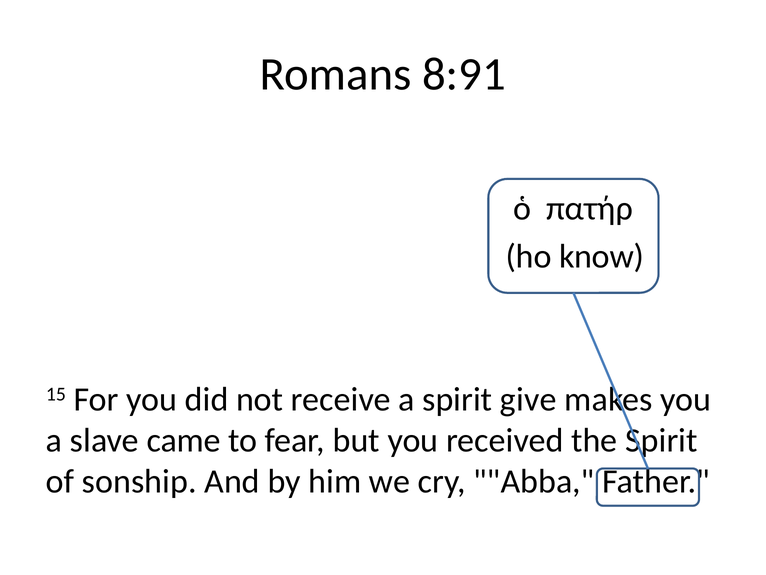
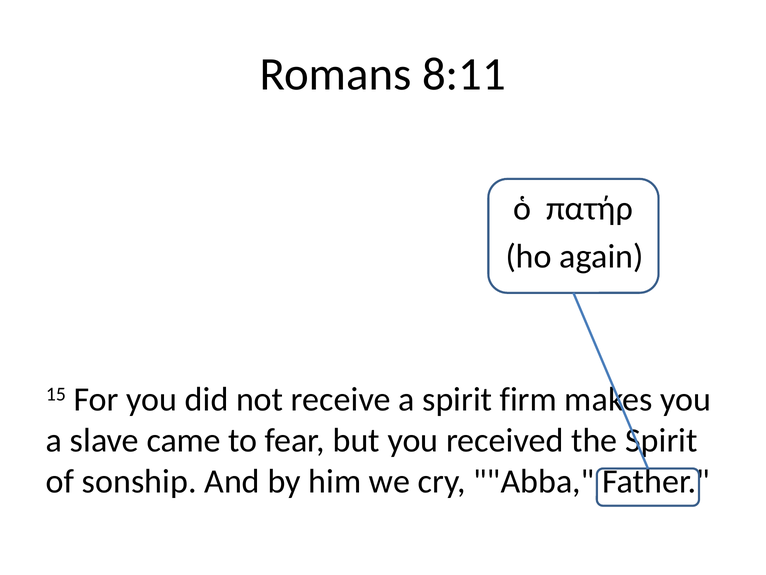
8:91: 8:91 -> 8:11
know: know -> again
give: give -> firm
